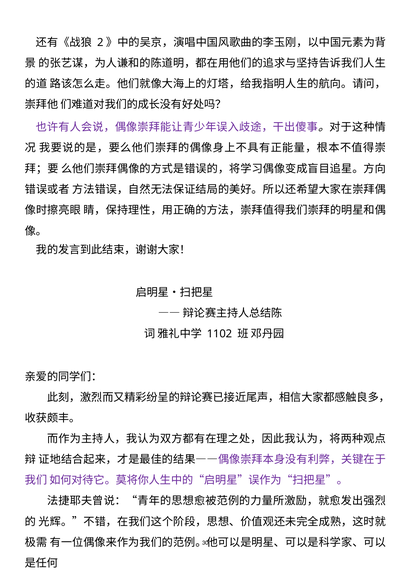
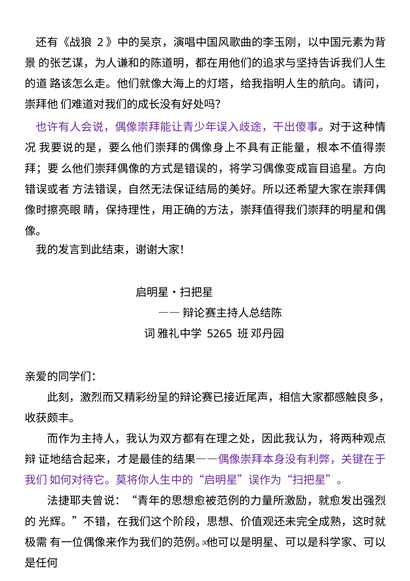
1102: 1102 -> 5265
